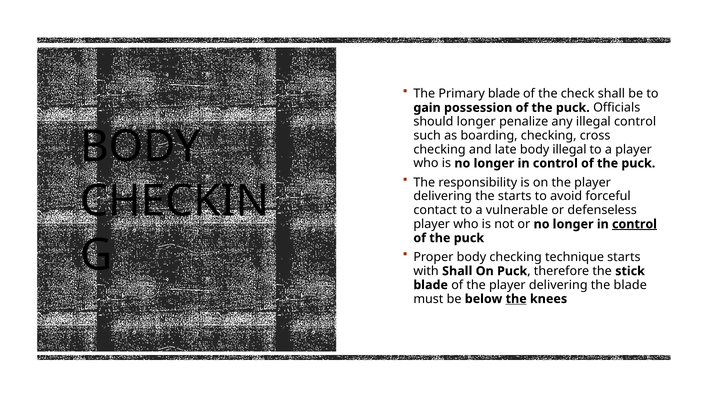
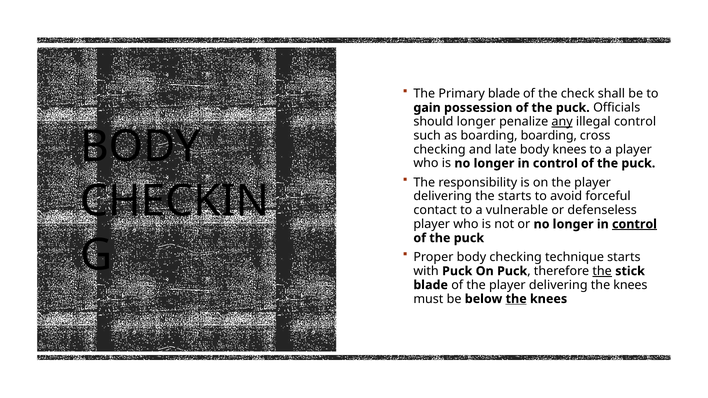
any underline: none -> present
boarding checking: checking -> boarding
body illegal: illegal -> knees
with Shall: Shall -> Puck
the at (602, 271) underline: none -> present
delivering the blade: blade -> knees
